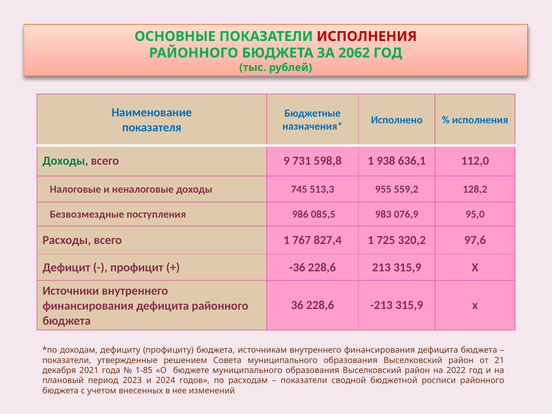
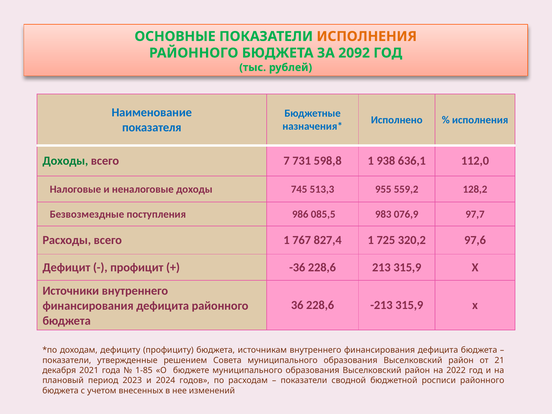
ИСПОЛНЕНИЯ at (367, 36) colour: red -> orange
2062: 2062 -> 2092
9: 9 -> 7
95,0: 95,0 -> 97,7
